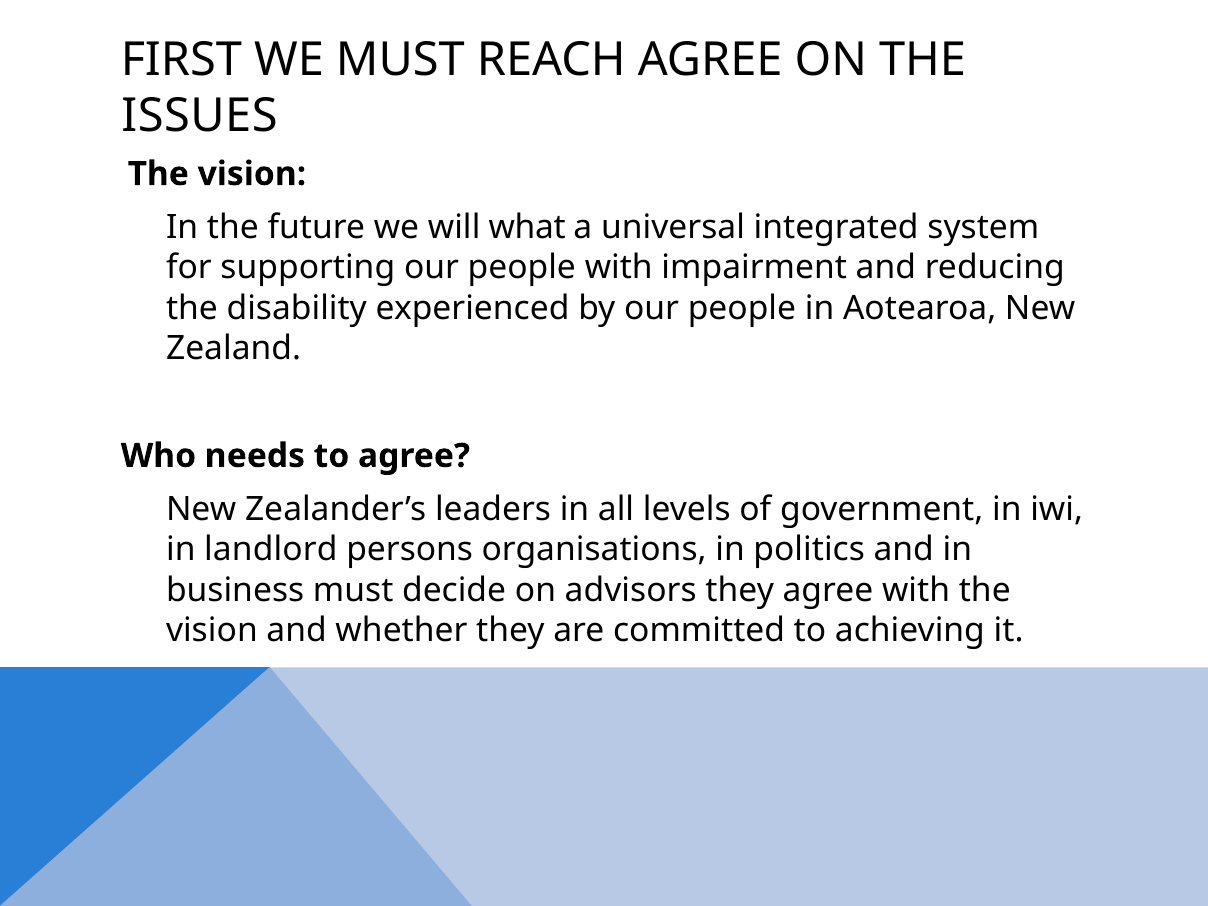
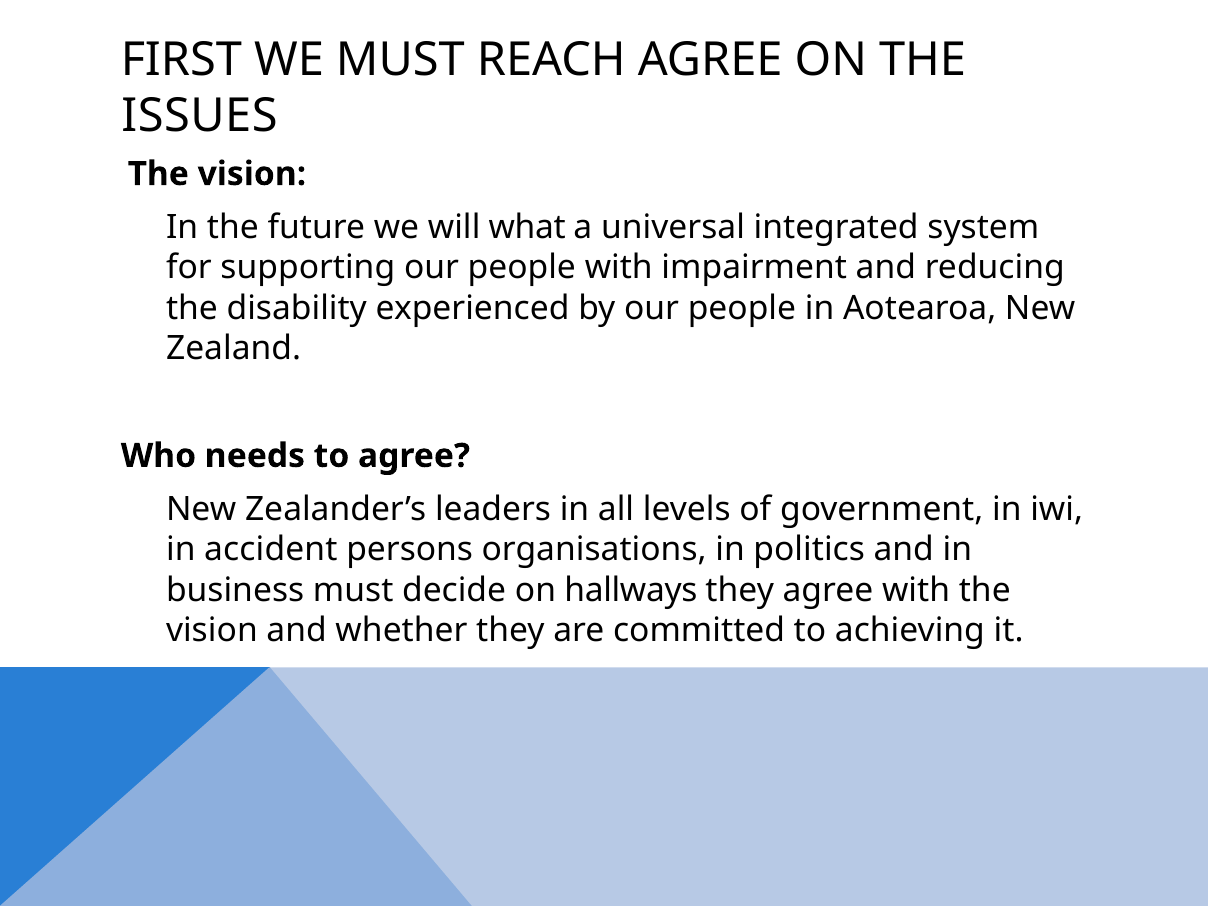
landlord: landlord -> accident
advisors: advisors -> hallways
